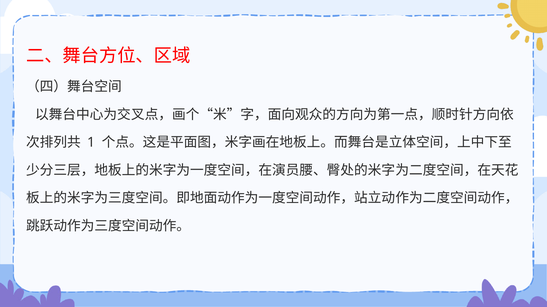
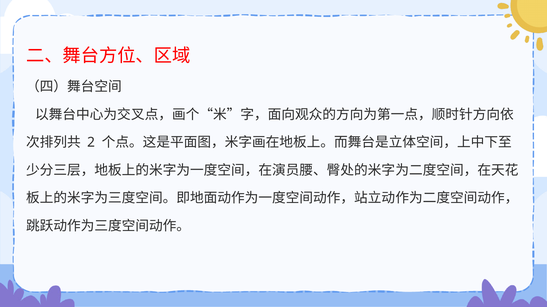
1: 1 -> 2
